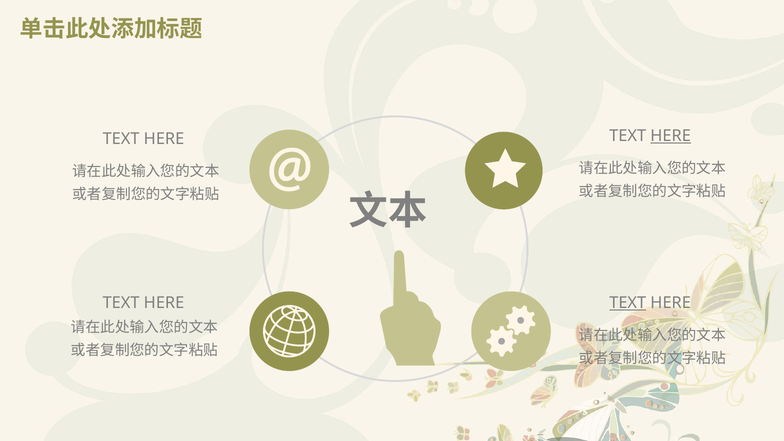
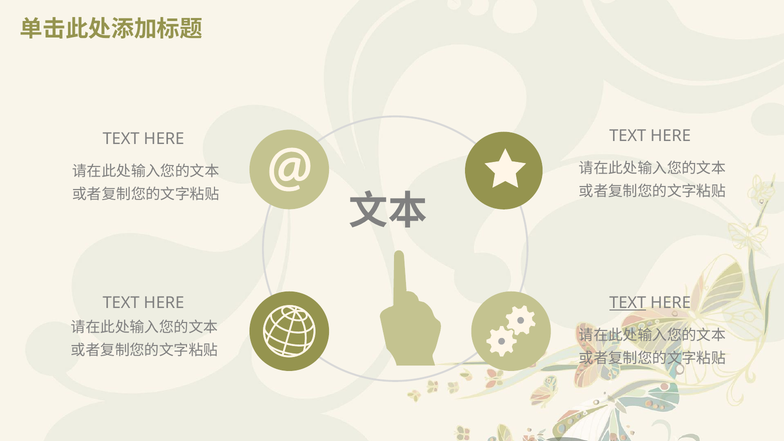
HERE at (671, 136) underline: present -> none
